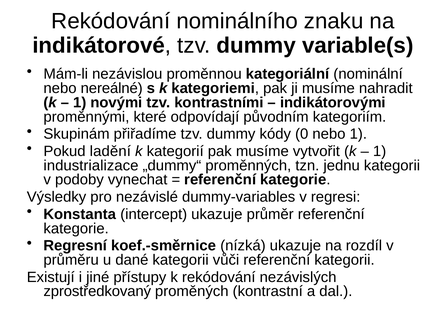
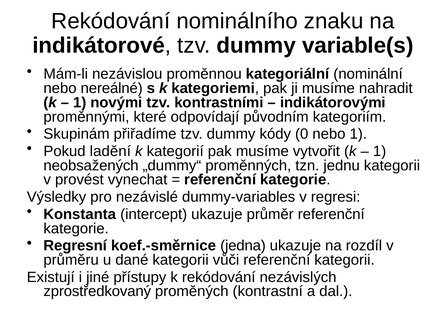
industrializace: industrializace -> neobsažených
podoby: podoby -> provést
nízká: nízká -> jedna
